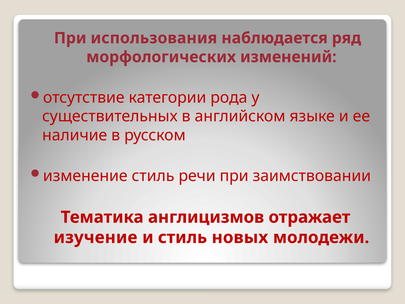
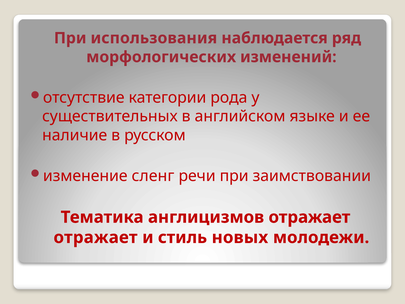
изменение стиль: стиль -> сленг
изучение at (95, 237): изучение -> отражает
